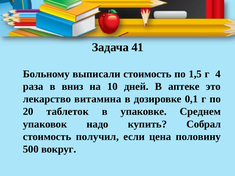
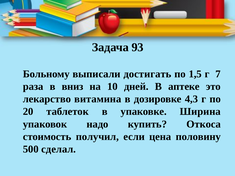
41: 41 -> 93
выписали стоимость: стоимость -> достигать
4: 4 -> 7
0,1: 0,1 -> 4,3
Среднем: Среднем -> Ширина
Собрал: Собрал -> Откоса
вокруг: вокруг -> сделал
